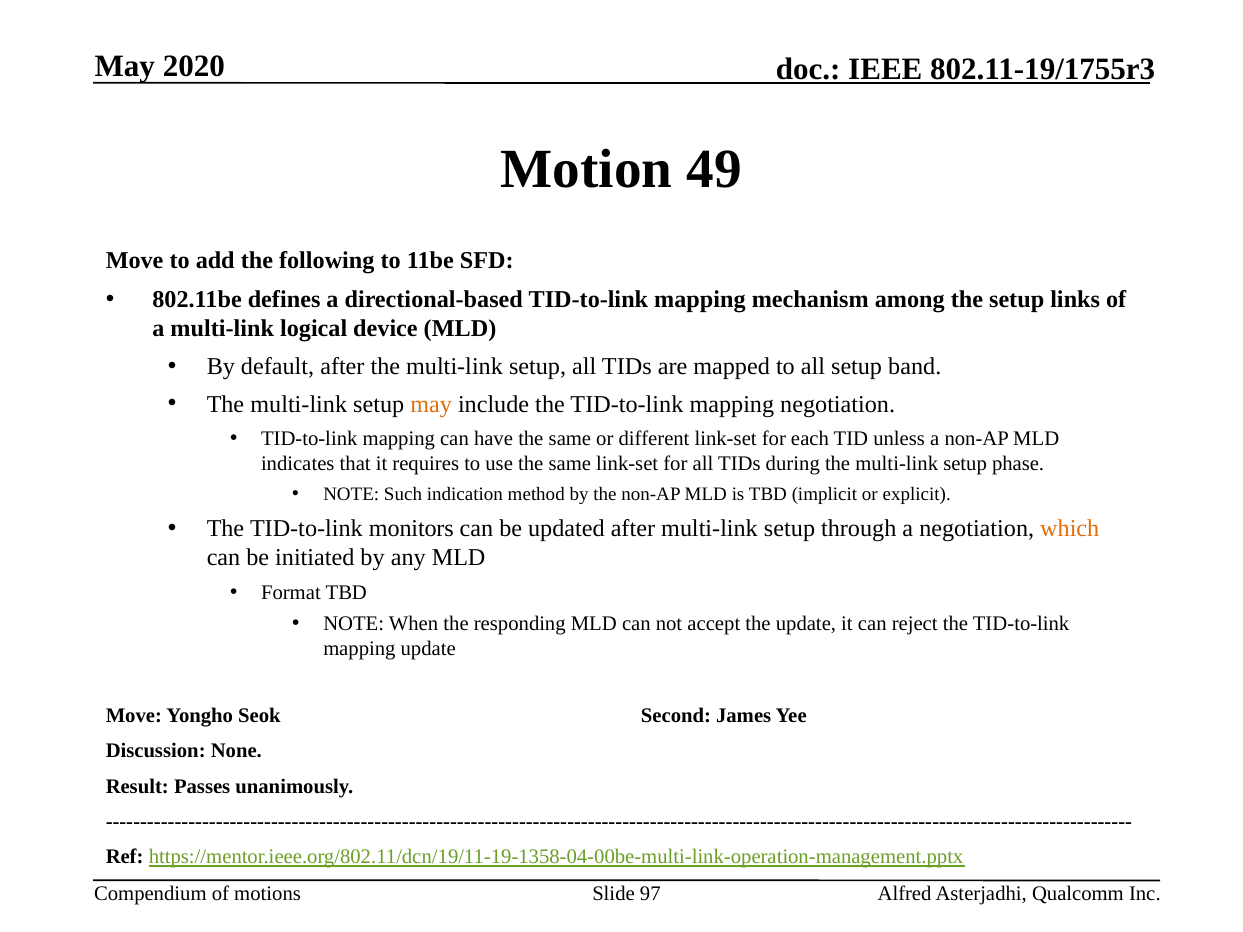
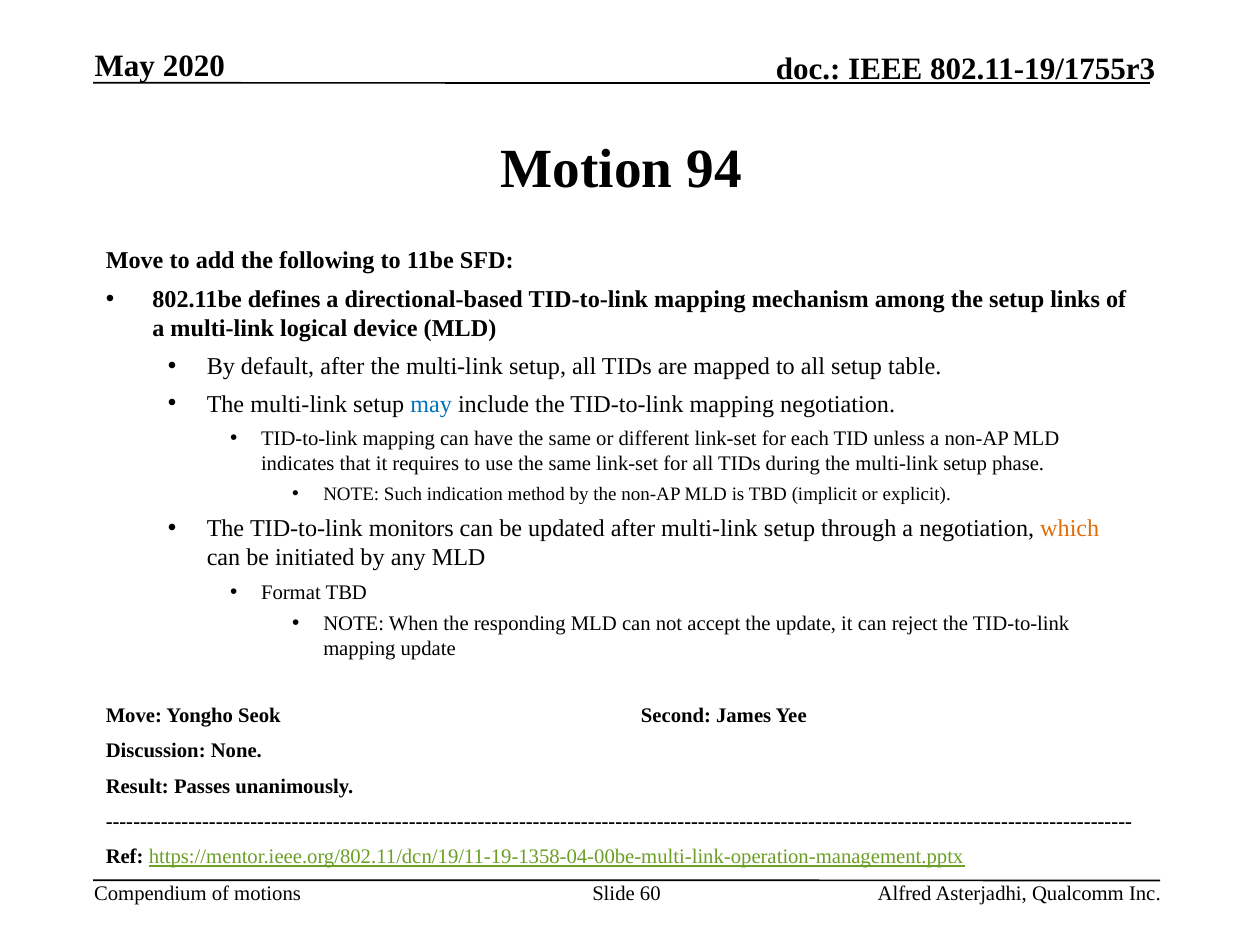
49: 49 -> 94
band: band -> table
may at (431, 404) colour: orange -> blue
97: 97 -> 60
